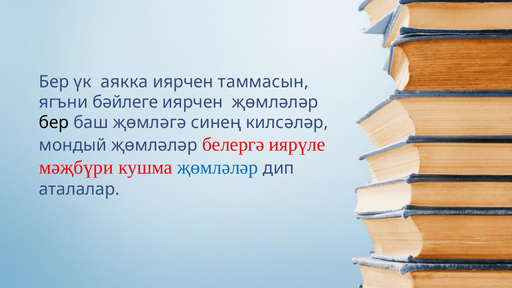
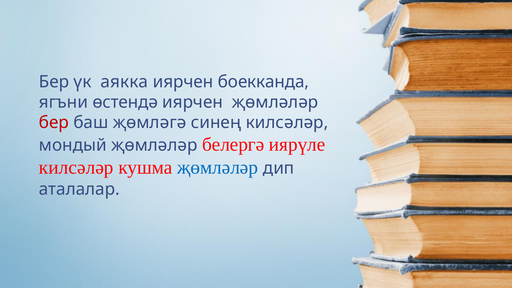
таммасын: таммасын -> боекканда
бәйлеге: бәйлеге -> өстендә
бер at (54, 123) colour: black -> red
мәҗбүри at (76, 168): мәҗбүри -> килсәләр
